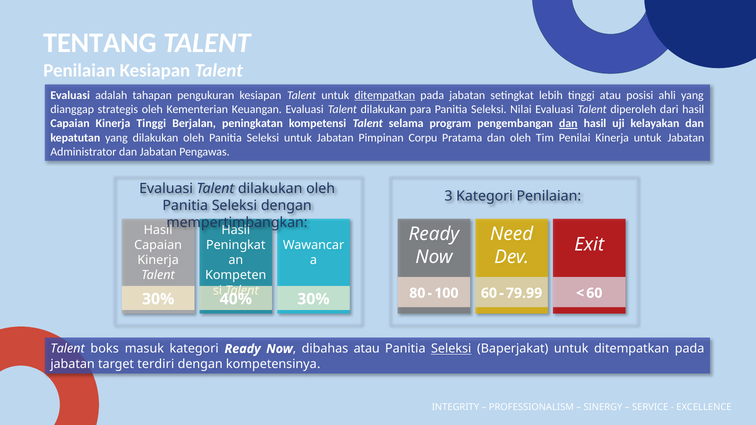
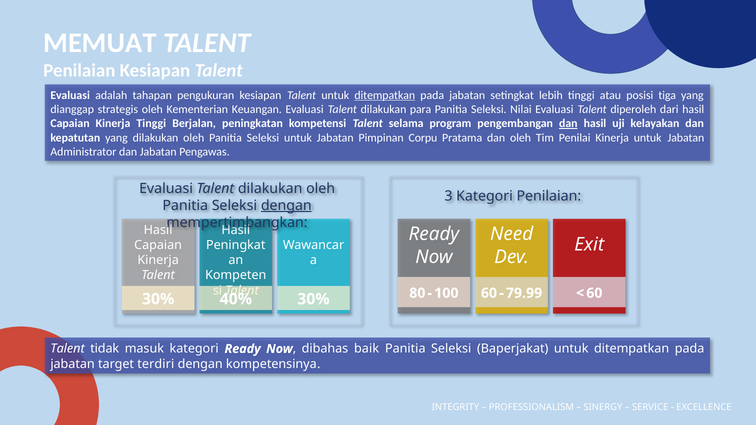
TENTANG: TENTANG -> MEMUAT
ahli: ahli -> tiga
dengan at (286, 206) underline: none -> present
boks: boks -> tidak
dibahas atau: atau -> baik
Seleksi at (451, 349) underline: present -> none
